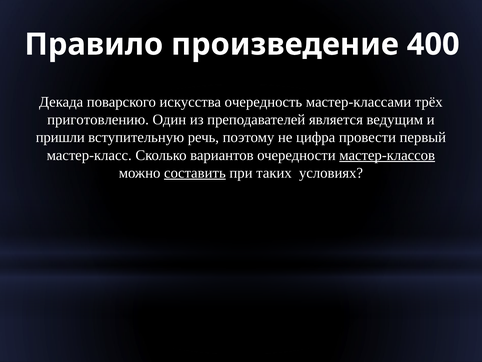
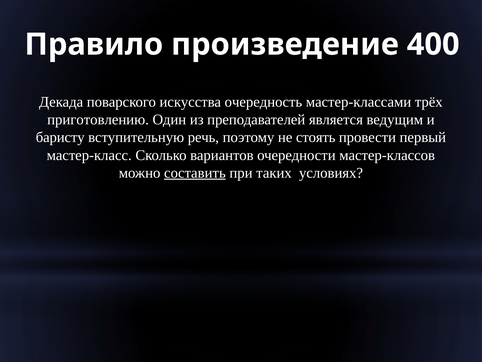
пришли: пришли -> баристу
цифра: цифра -> стоять
мастер-классов underline: present -> none
